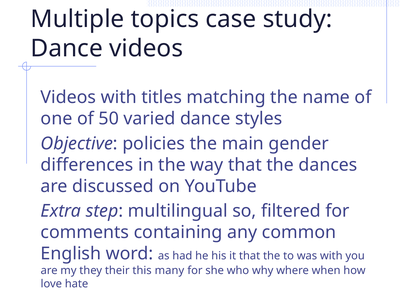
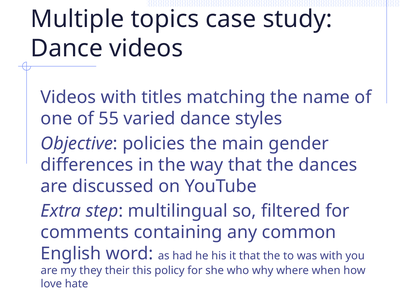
50: 50 -> 55
many: many -> policy
